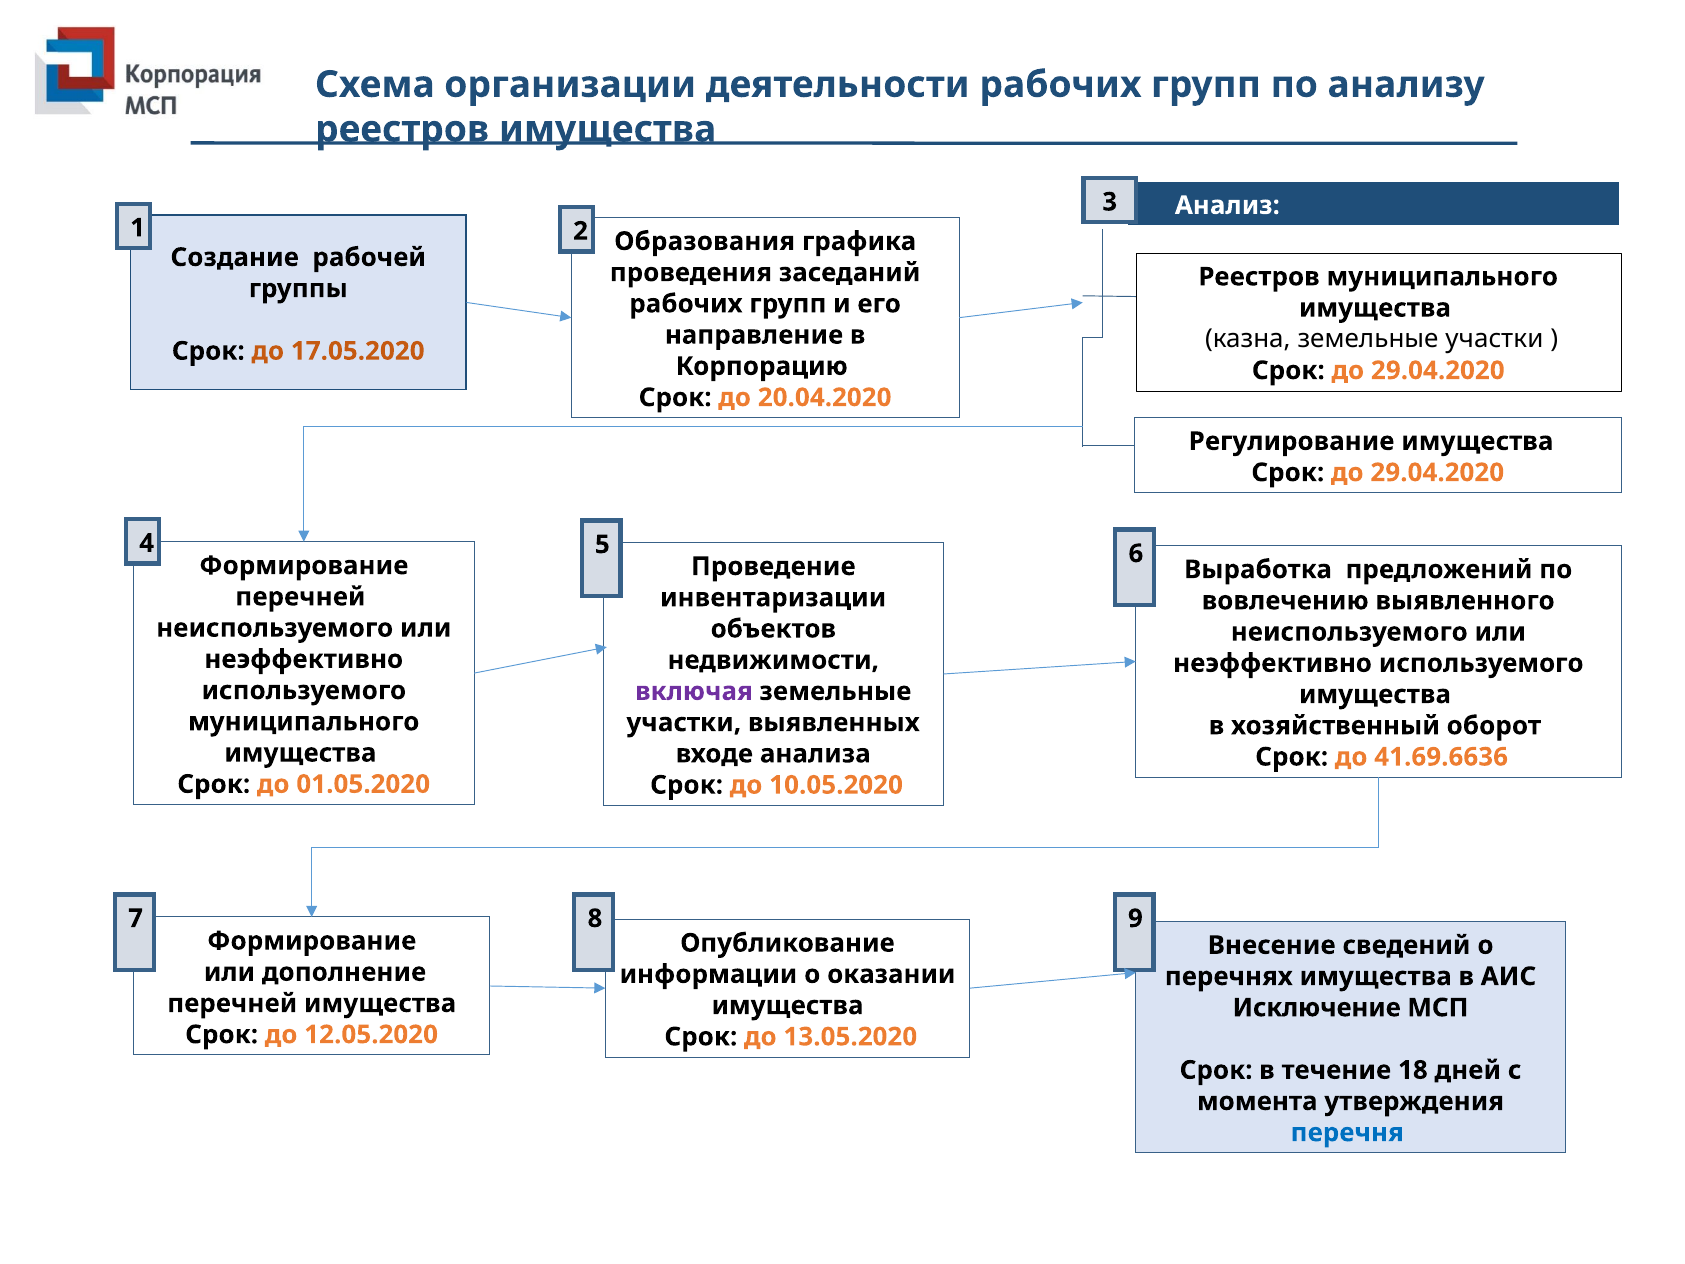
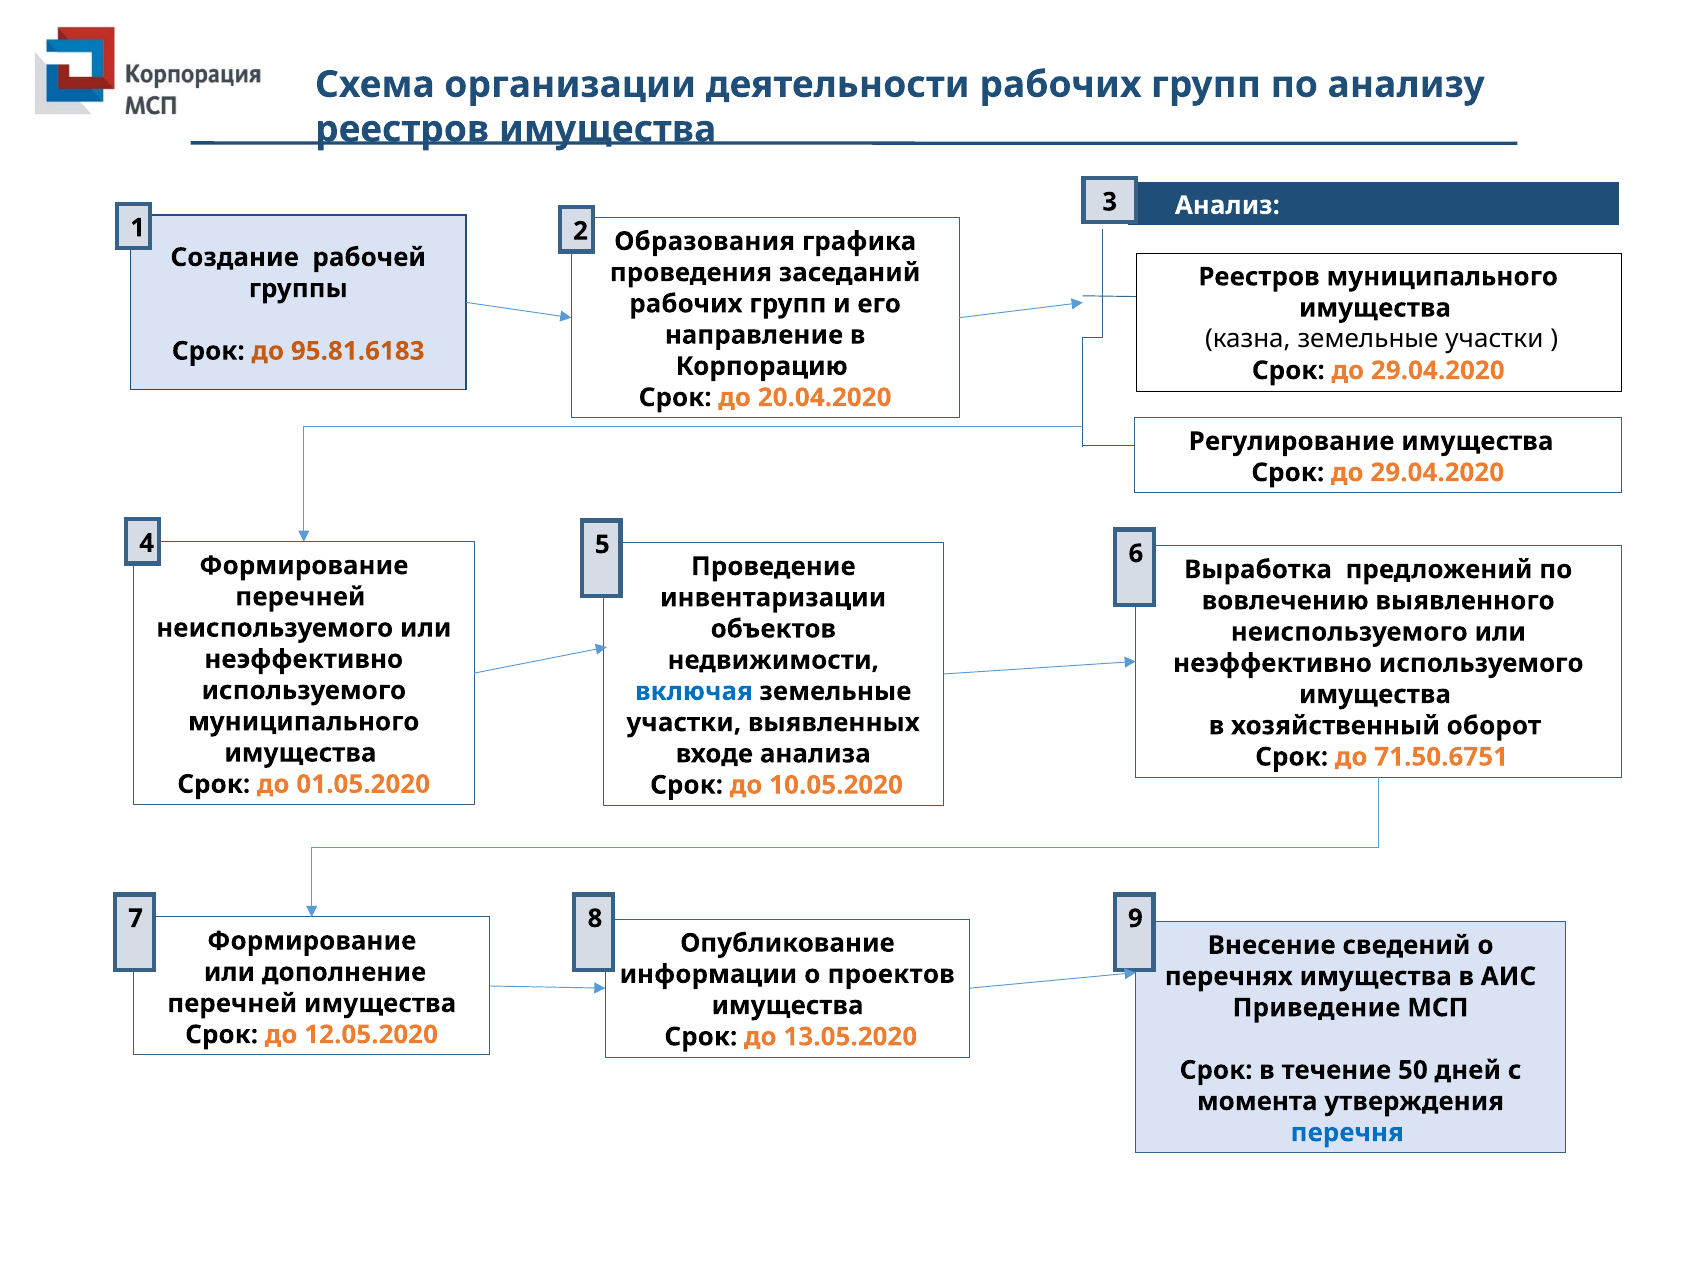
17.05.2020: 17.05.2020 -> 95.81.6183
включая colour: purple -> blue
41.69.6636: 41.69.6636 -> 71.50.6751
оказании: оказании -> проектов
Исключение: Исключение -> Приведение
18: 18 -> 50
